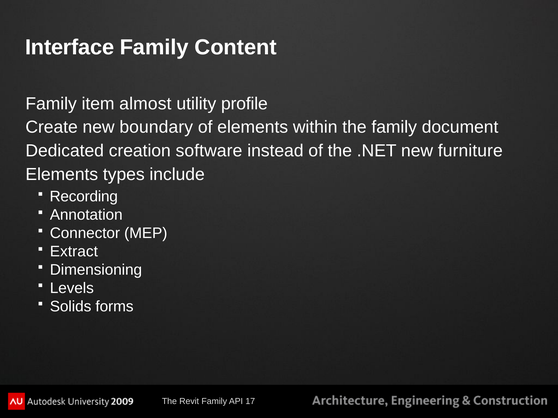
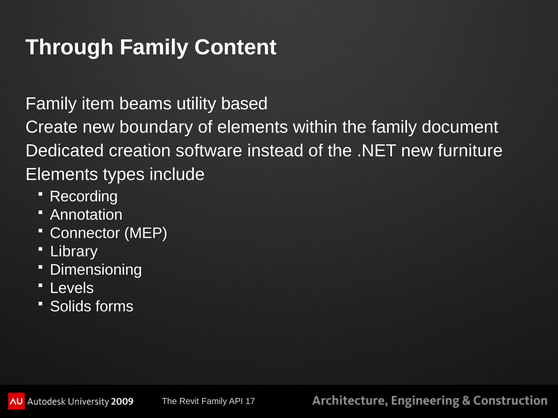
Interface: Interface -> Through
almost: almost -> beams
profile: profile -> based
Extract: Extract -> Library
